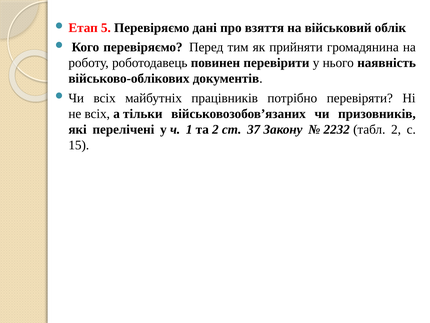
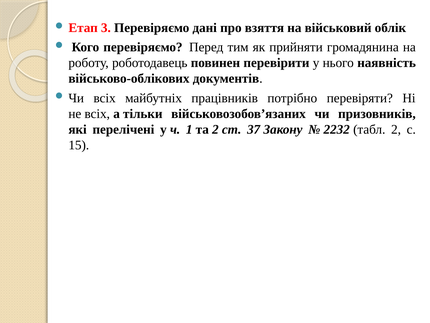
5: 5 -> 3
